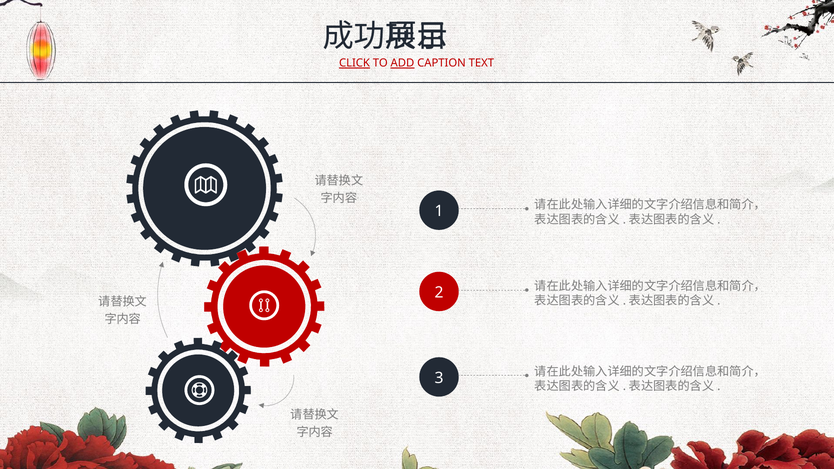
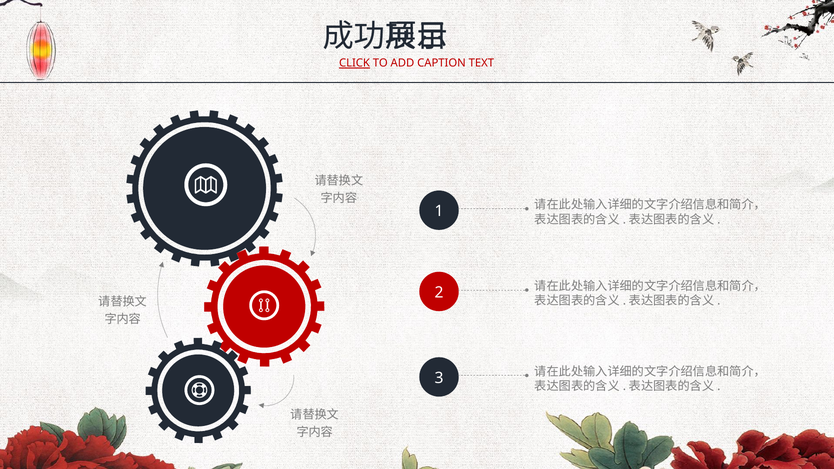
ADD underline: present -> none
